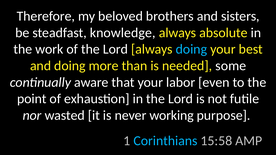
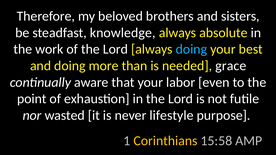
some: some -> grace
working: working -> lifestyle
Corinthians colour: light blue -> yellow
